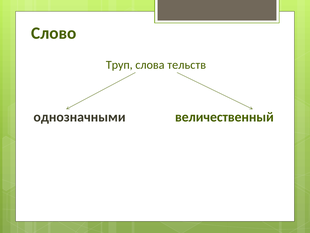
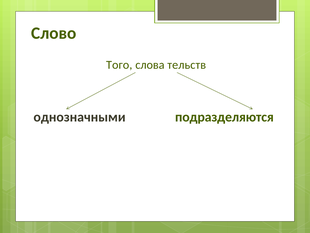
Труп: Труп -> Того
величественный: величественный -> подразделяются
